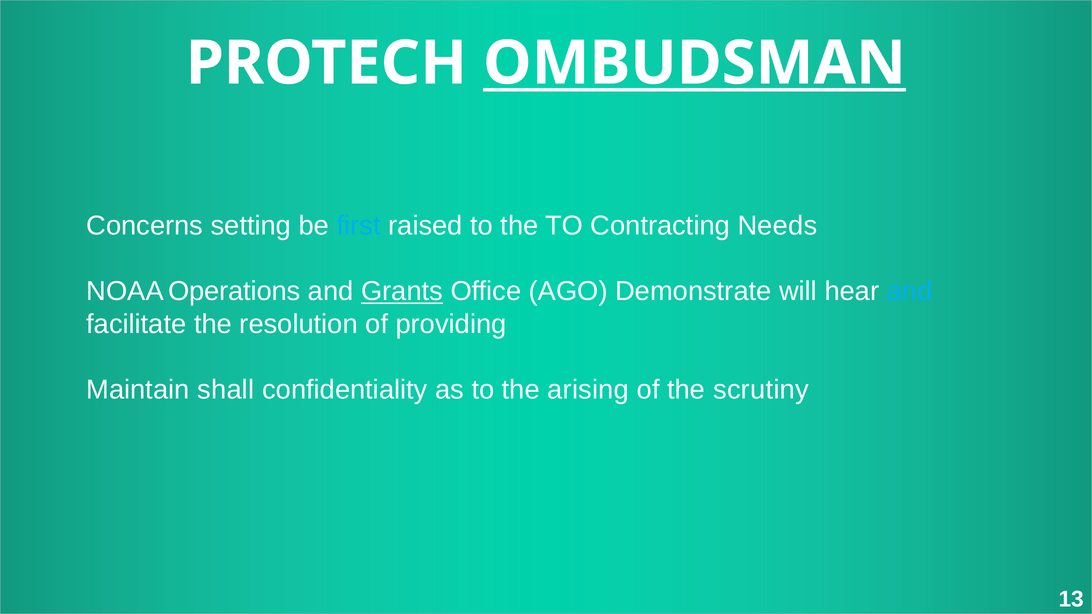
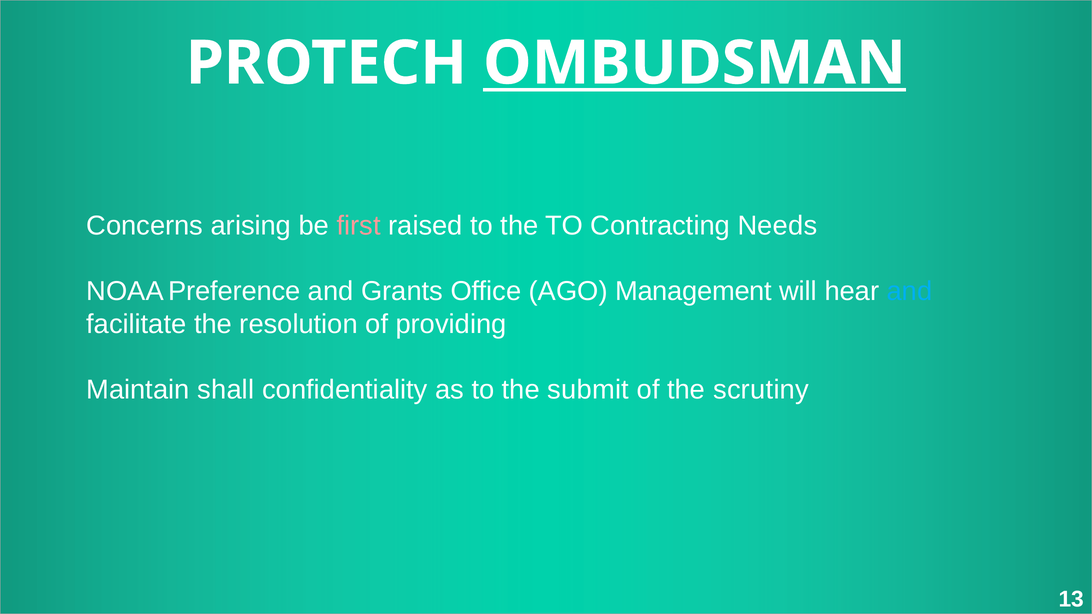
setting: setting -> arising
first colour: light blue -> pink
Operations: Operations -> Preference
Grants underline: present -> none
Demonstrate: Demonstrate -> Management
arising: arising -> submit
